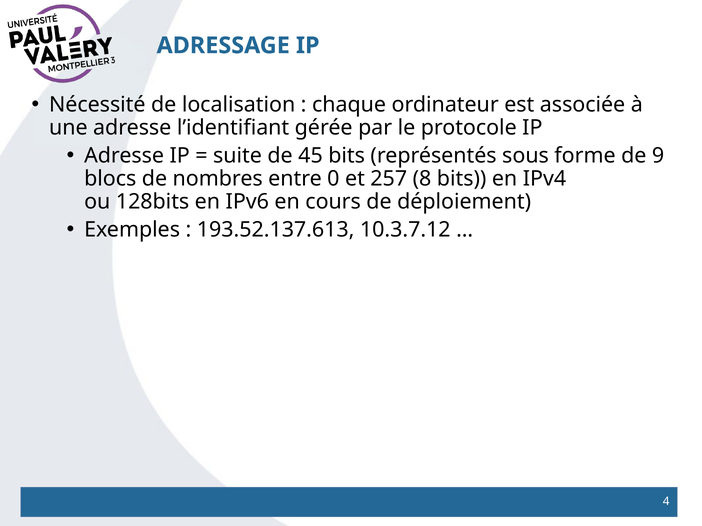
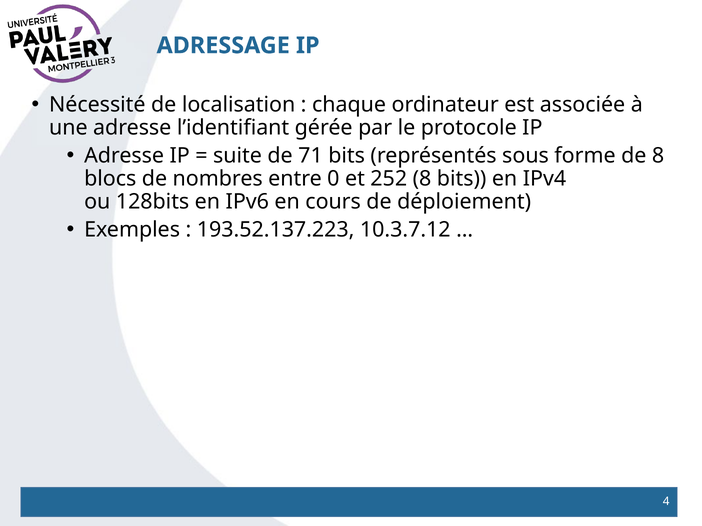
45: 45 -> 71
de 9: 9 -> 8
257: 257 -> 252
193.52.137.613: 193.52.137.613 -> 193.52.137.223
